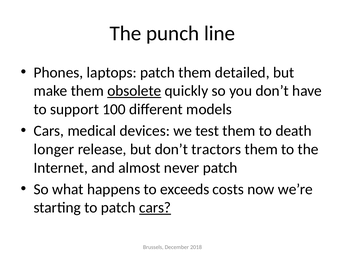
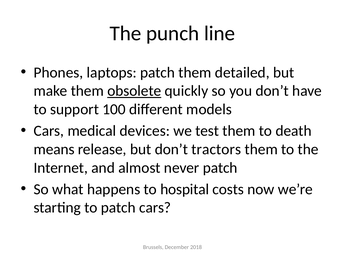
longer: longer -> means
exceeds: exceeds -> hospital
cars at (155, 207) underline: present -> none
